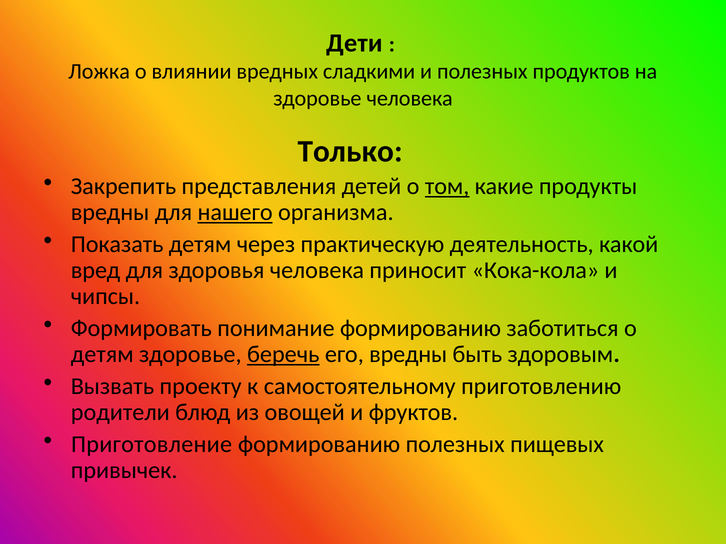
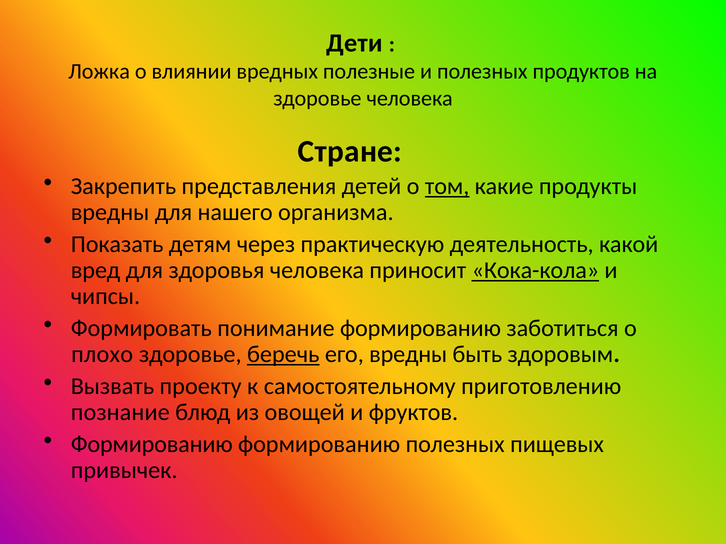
сладкими: сладкими -> полезные
Только: Только -> Стране
нашего underline: present -> none
Кока-кола underline: none -> present
детям at (102, 355): детям -> плохо
родители: родители -> познание
Приготовление at (152, 445): Приготовление -> Формированию
